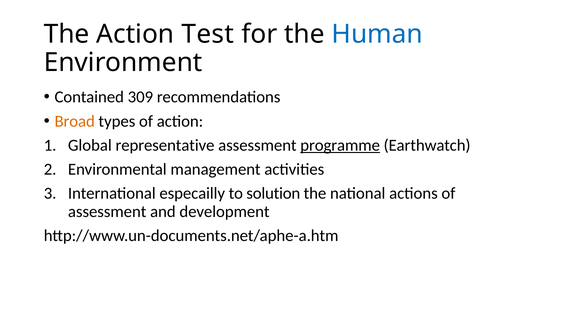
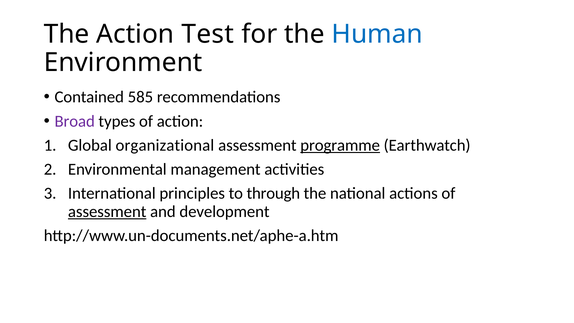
309: 309 -> 585
Broad colour: orange -> purple
representative: representative -> organizational
especailly: especailly -> principles
solution: solution -> through
assessment at (107, 211) underline: none -> present
